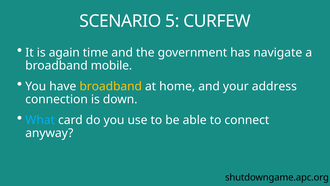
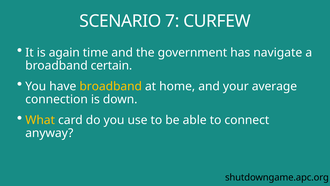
5: 5 -> 7
mobile: mobile -> certain
address: address -> average
What colour: light blue -> yellow
